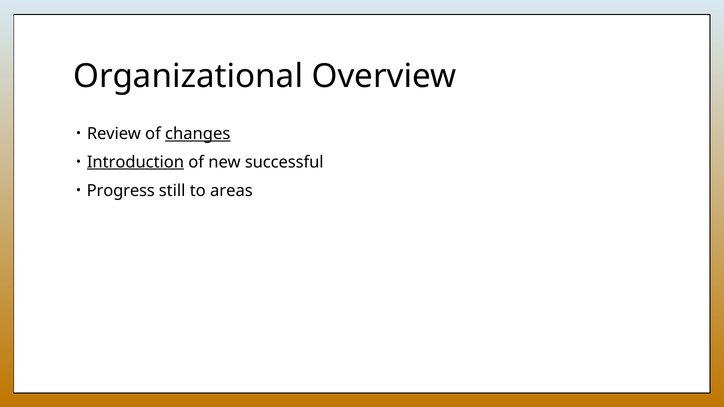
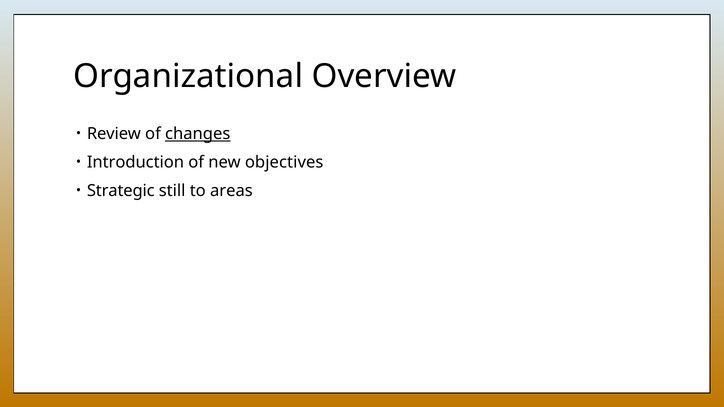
Introduction underline: present -> none
successful: successful -> objectives
Progress: Progress -> Strategic
